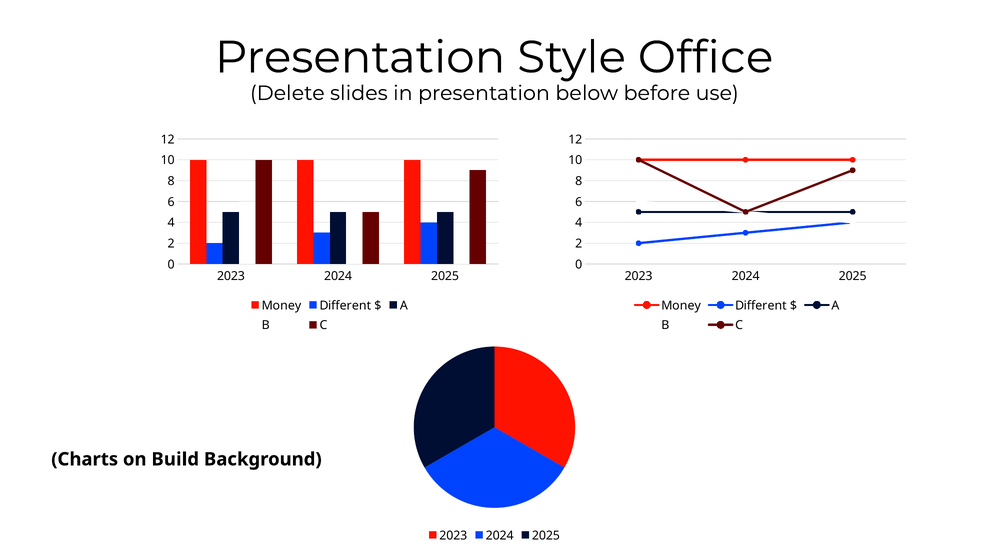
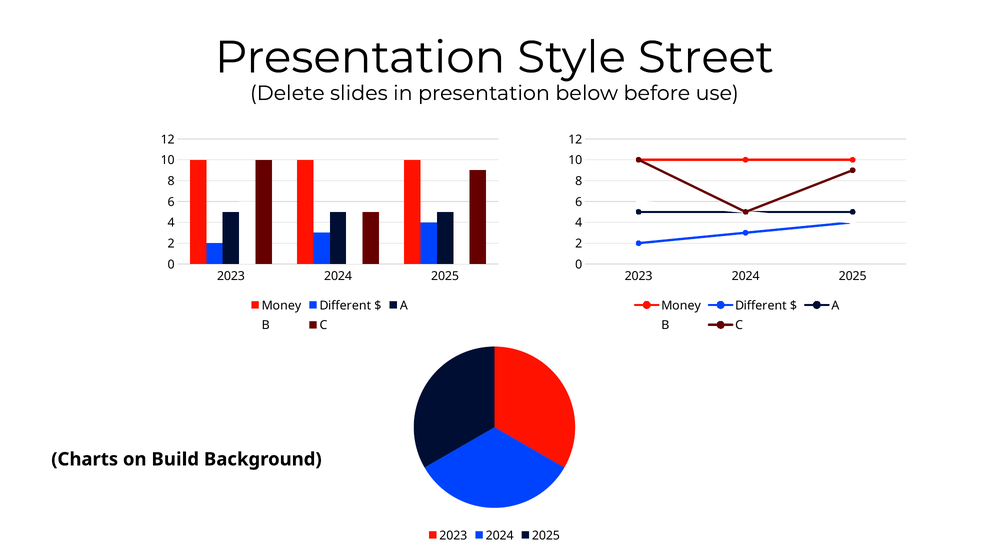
Office: Office -> Street
